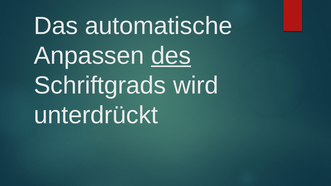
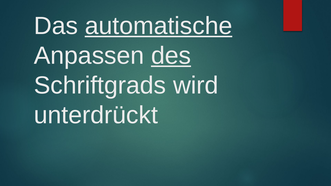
automatische underline: none -> present
